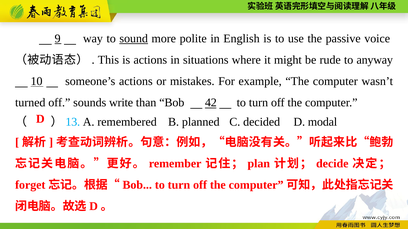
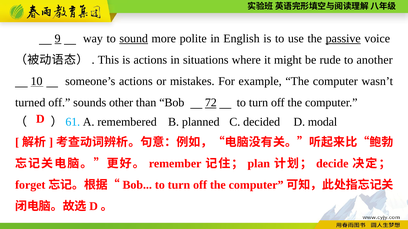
passive underline: none -> present
anyway: anyway -> another
write: write -> other
42: 42 -> 72
13: 13 -> 61
